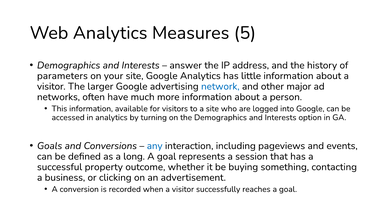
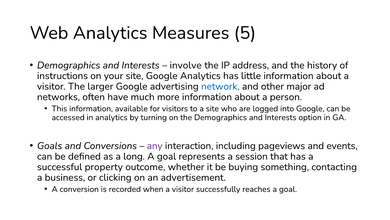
answer: answer -> involve
parameters: parameters -> instructions
any colour: blue -> purple
